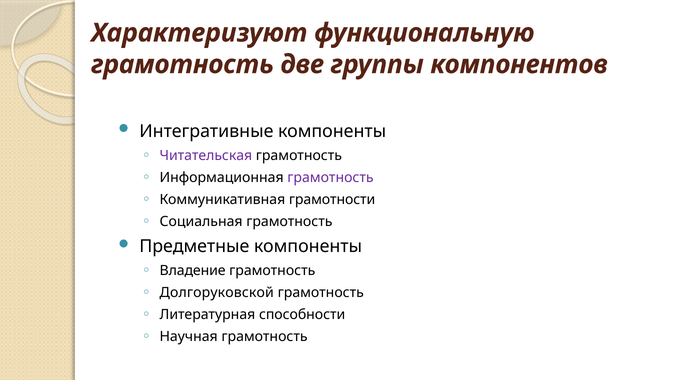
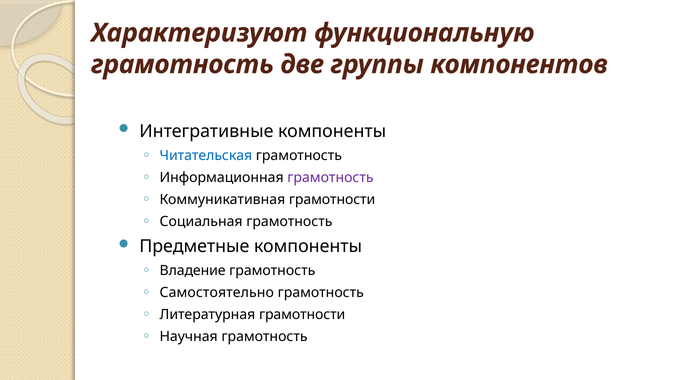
Читательская colour: purple -> blue
Долгоруковской: Долгоруковской -> Самостоятельно
Литературная способности: способности -> грамотности
